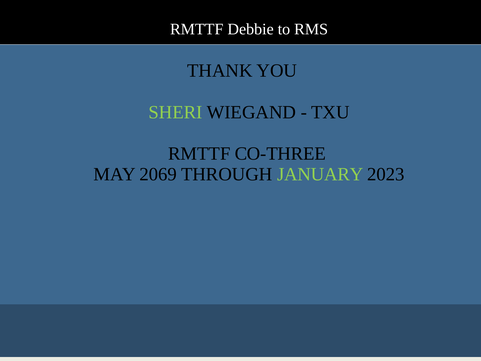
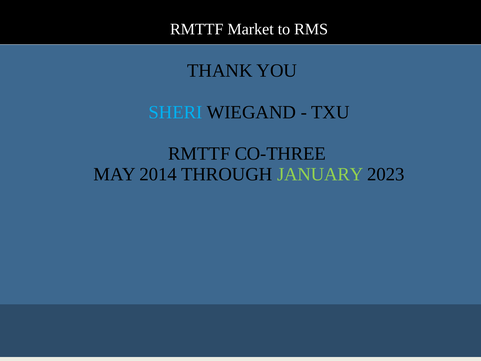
Debbie: Debbie -> Market
SHERI colour: light green -> light blue
2069: 2069 -> 2014
